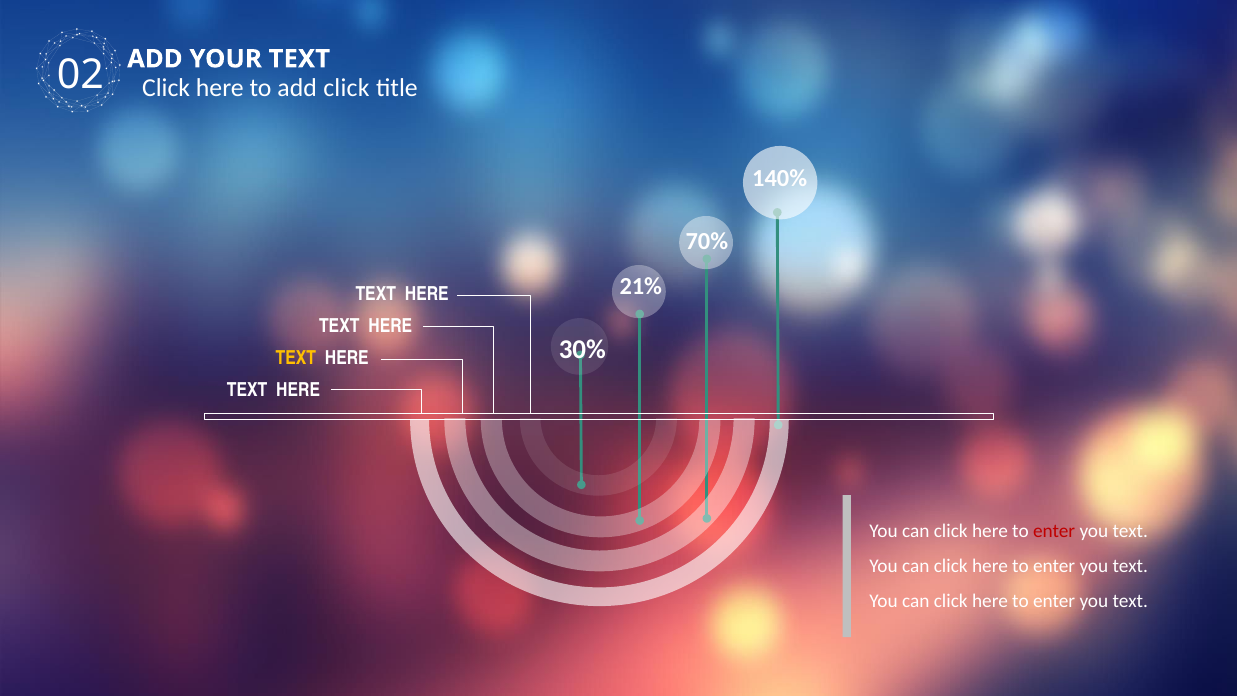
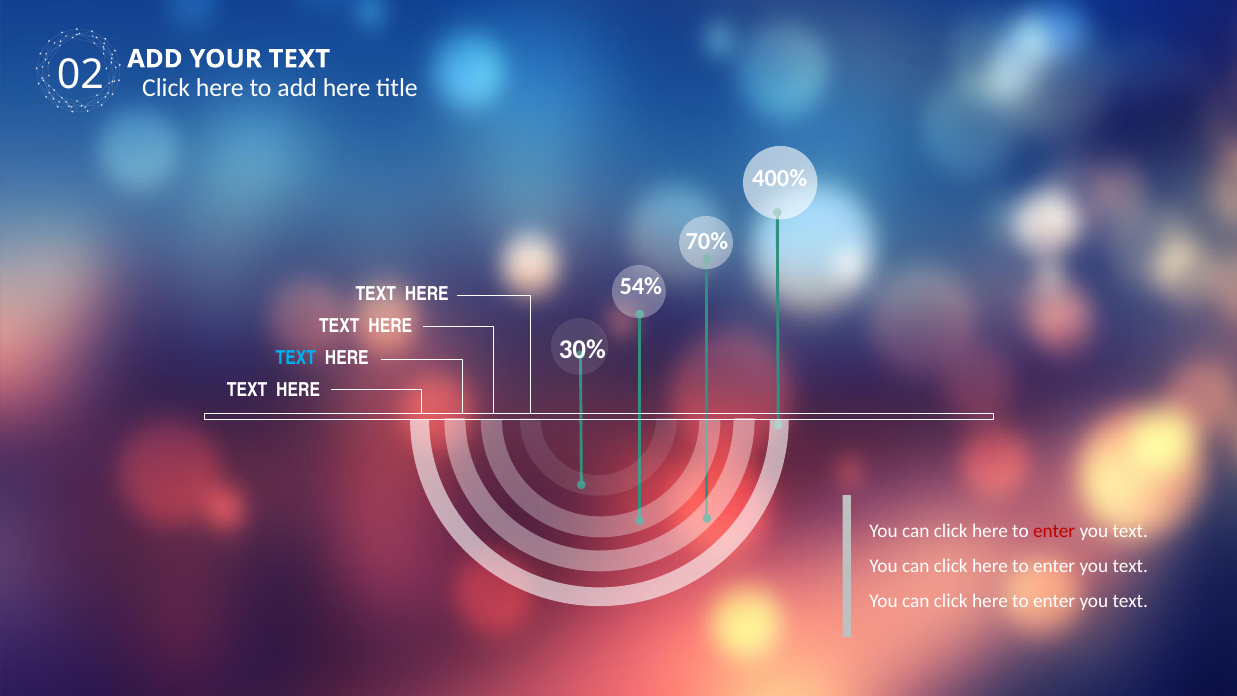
add click: click -> here
140%: 140% -> 400%
21%: 21% -> 54%
TEXT at (296, 358) colour: yellow -> light blue
